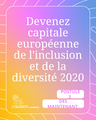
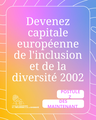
2020: 2020 -> 2002
